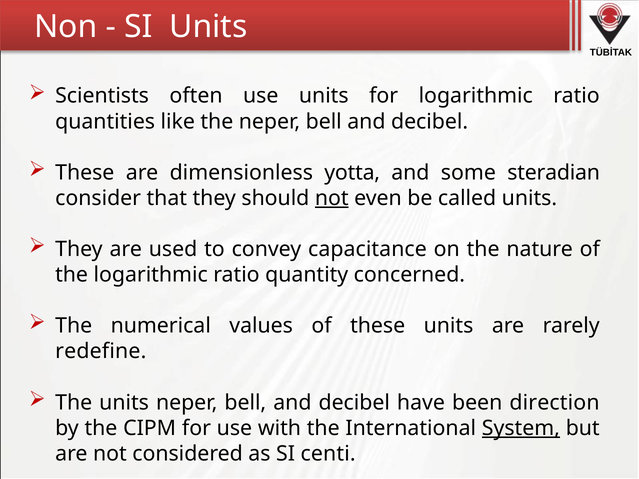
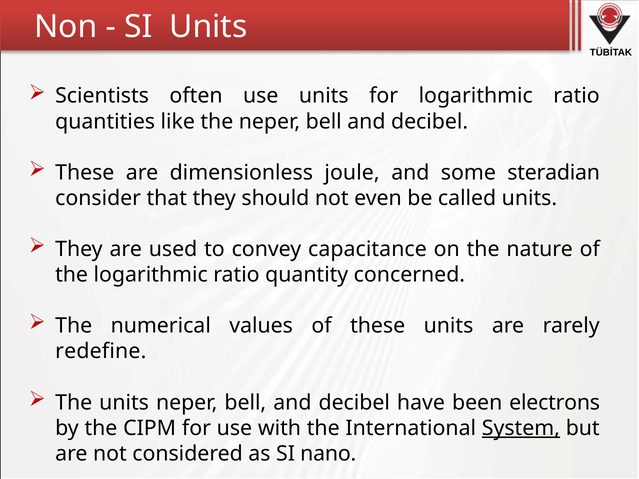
yotta: yotta -> joule
not at (332, 198) underline: present -> none
direction: direction -> electrons
centi: centi -> nano
